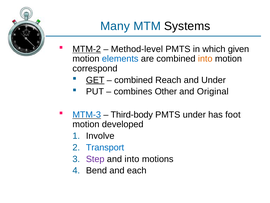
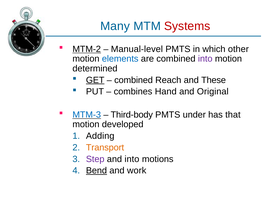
Systems colour: black -> red
Method-level: Method-level -> Manual-level
given: given -> other
into at (205, 59) colour: orange -> purple
correspond: correspond -> determined
and Under: Under -> These
Other: Other -> Hand
foot: foot -> that
Involve: Involve -> Adding
Transport colour: blue -> orange
Bend underline: none -> present
each: each -> work
